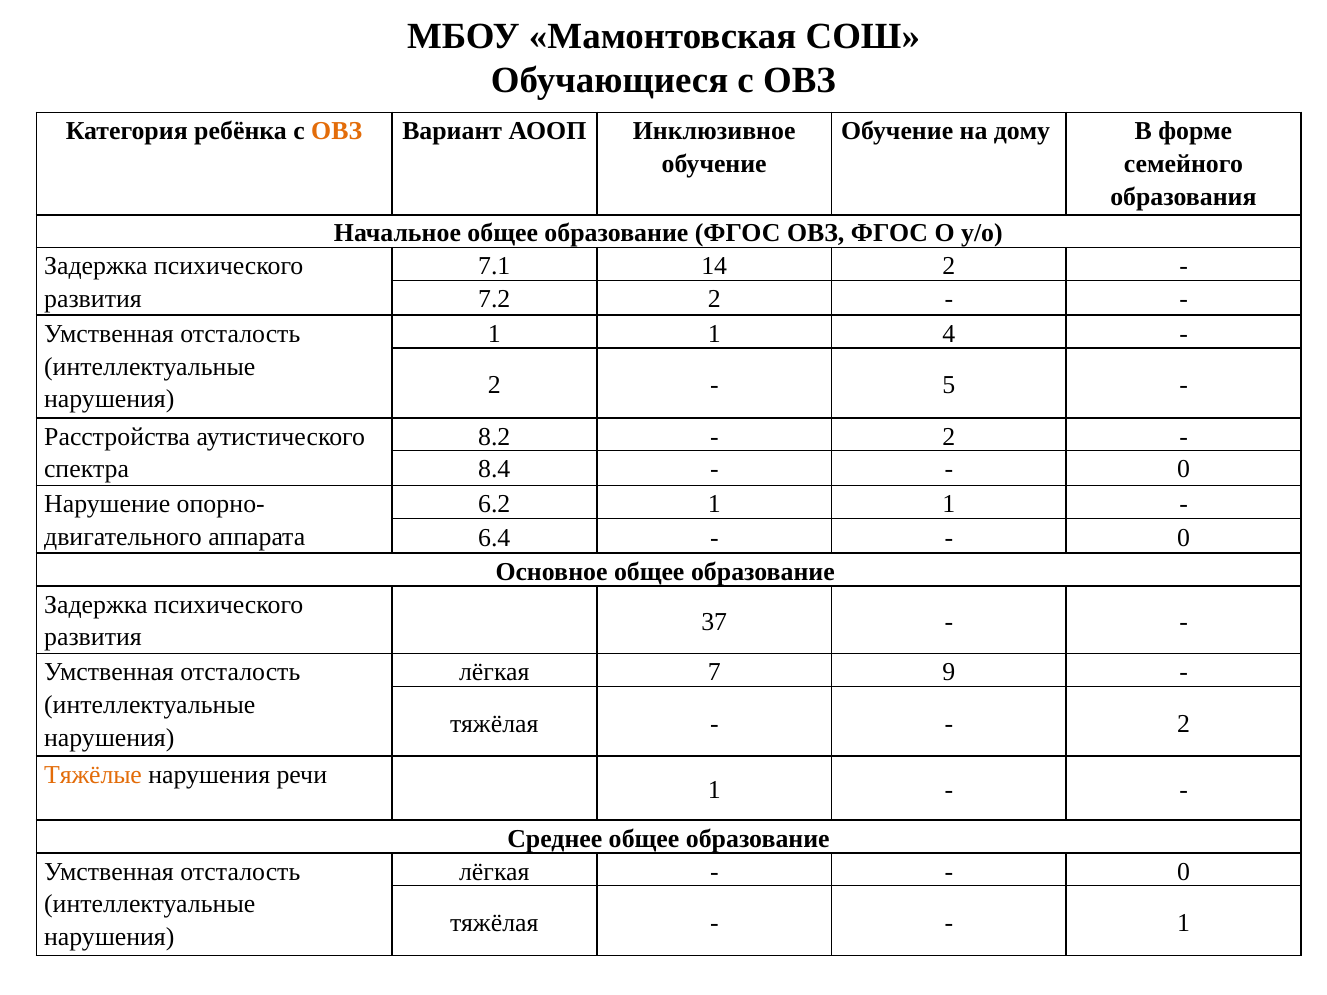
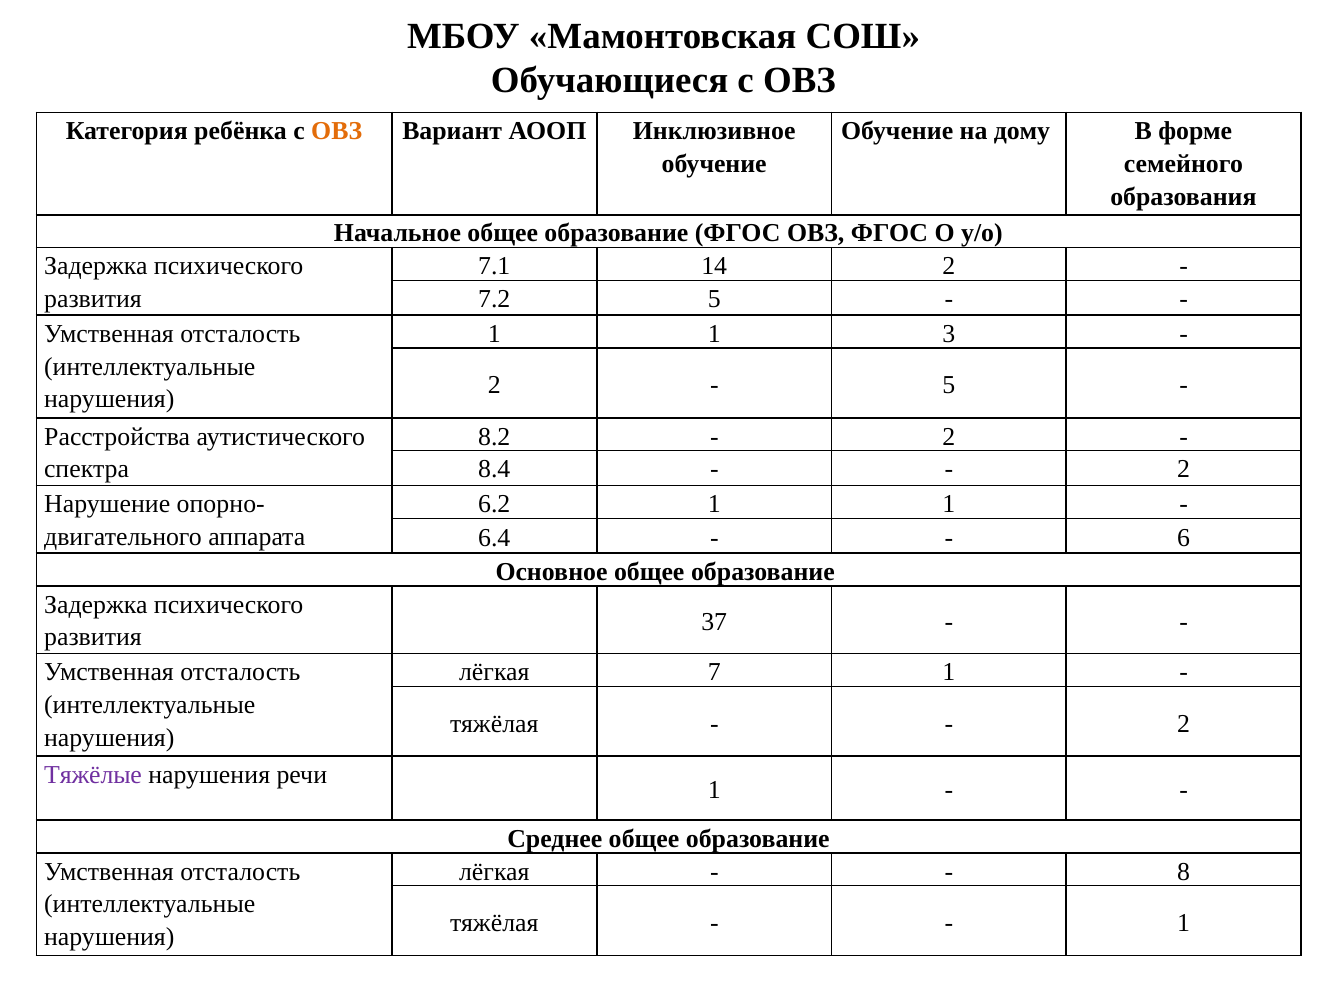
7.2 2: 2 -> 5
4: 4 -> 3
0 at (1184, 469): 0 -> 2
0 at (1184, 538): 0 -> 6
7 9: 9 -> 1
Тяжёлые colour: orange -> purple
0 at (1184, 872): 0 -> 8
